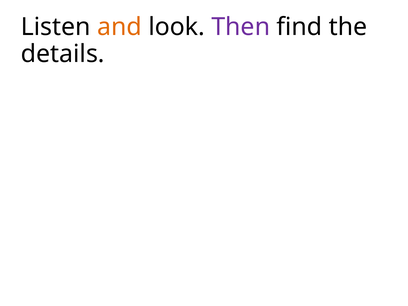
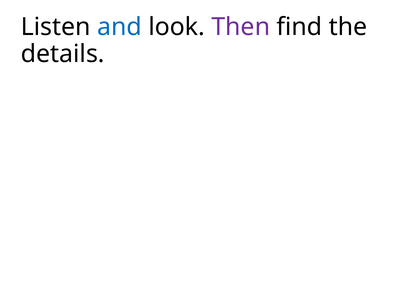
and colour: orange -> blue
